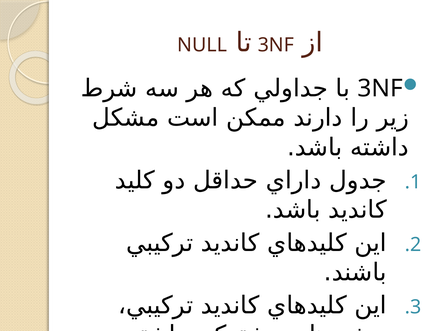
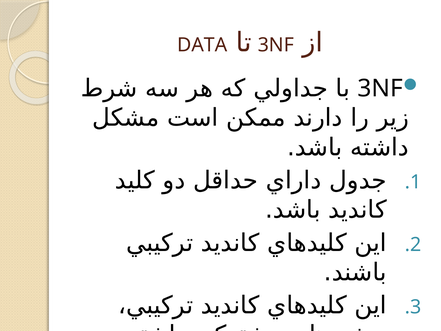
NULL: NULL -> DATA
